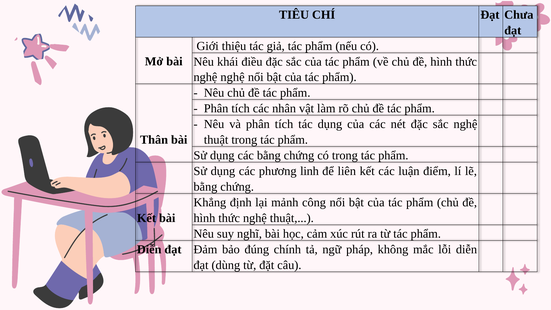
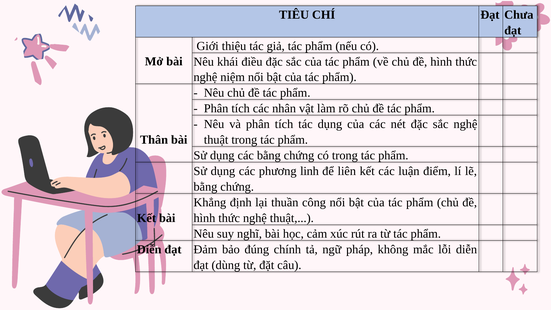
nghệ nghệ: nghệ -> niệm
mảnh: mảnh -> thuần
